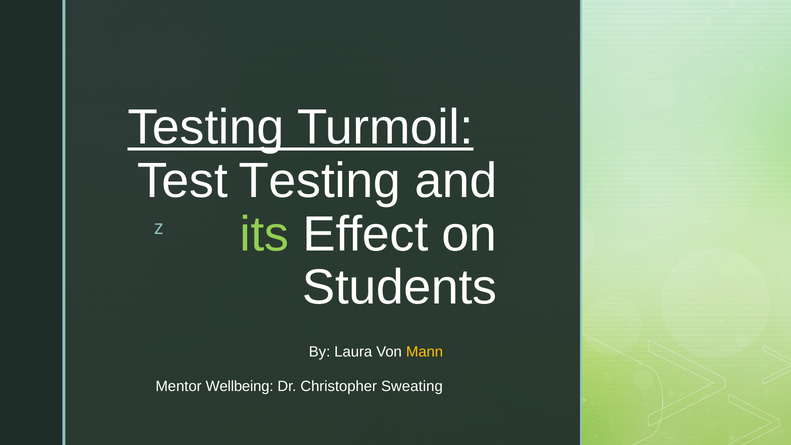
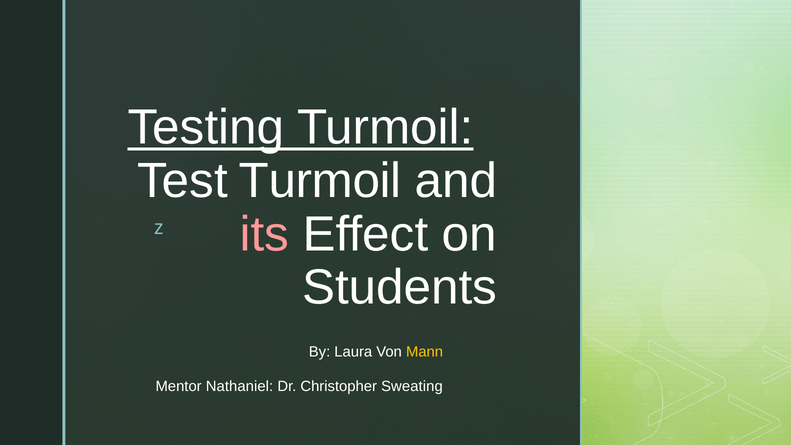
Test Testing: Testing -> Turmoil
its colour: light green -> pink
Wellbeing: Wellbeing -> Nathaniel
